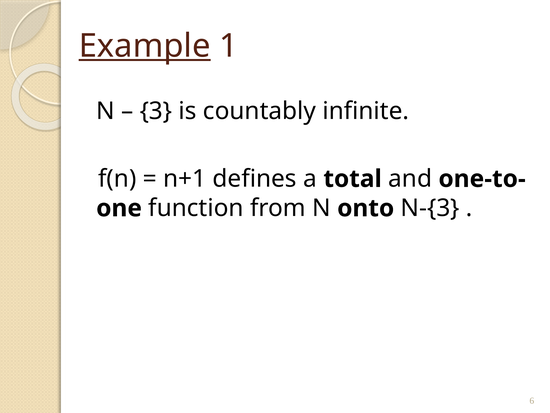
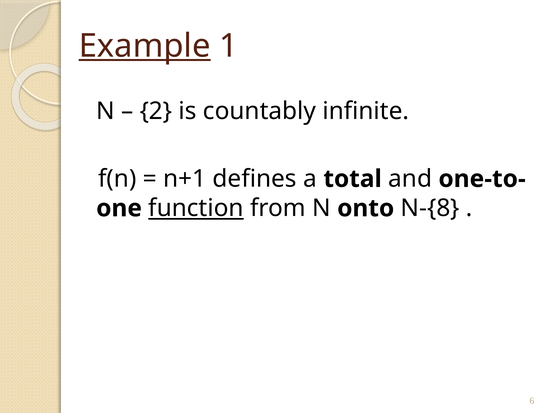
3: 3 -> 2
function underline: none -> present
N-{3: N-{3 -> N-{8
